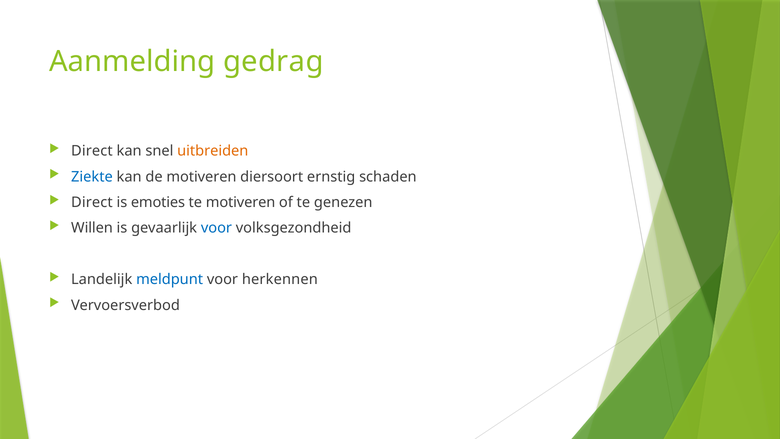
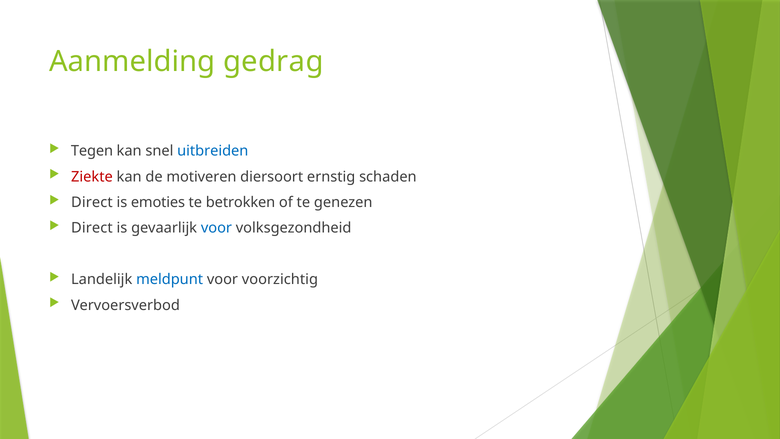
Direct at (92, 151): Direct -> Tegen
uitbreiden colour: orange -> blue
Ziekte colour: blue -> red
te motiveren: motiveren -> betrokken
Willen at (92, 228): Willen -> Direct
herkennen: herkennen -> voorzichtig
